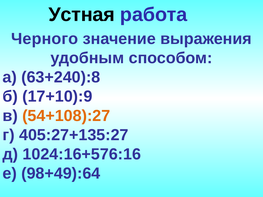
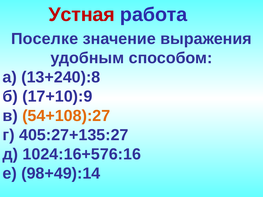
Устная colour: black -> red
Черного: Черного -> Поселке
63+240):8: 63+240):8 -> 13+240):8
98+49):64: 98+49):64 -> 98+49):14
